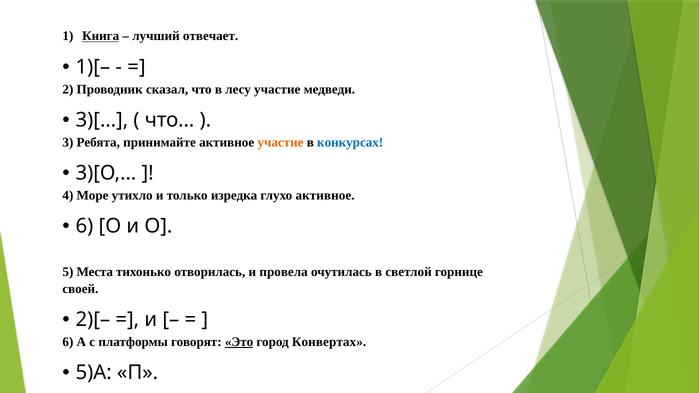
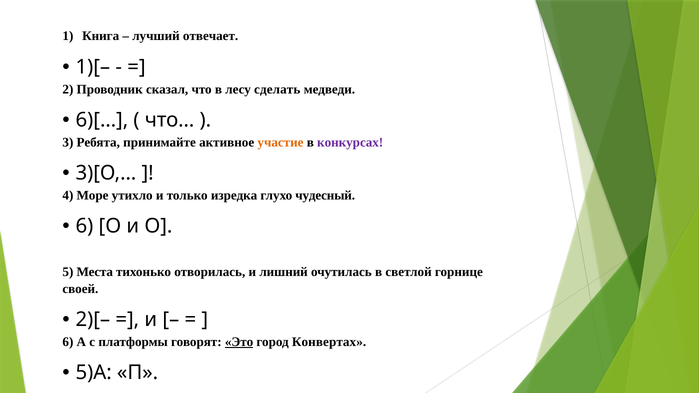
Книга underline: present -> none
лесу участие: участие -> сделать
3)[…: 3)[… -> 6)[…
конкурсах colour: blue -> purple
глухо активное: активное -> чудесный
провела: провела -> лишний
